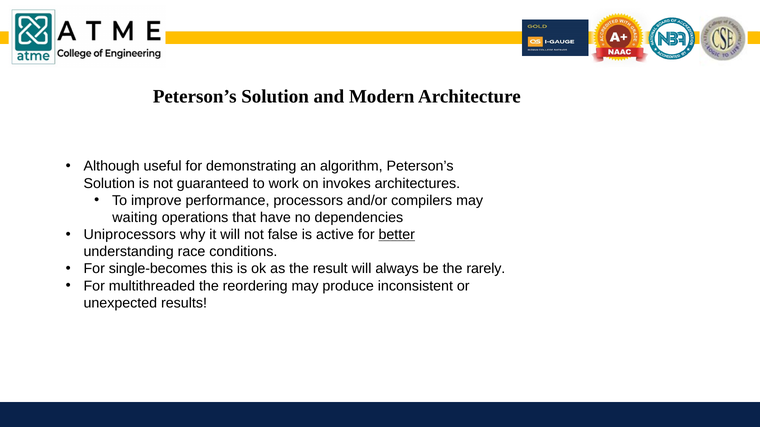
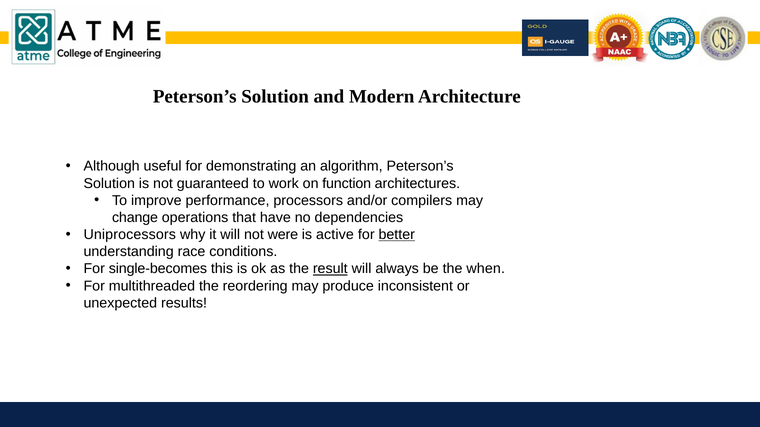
invokes: invokes -> function
waiting: waiting -> change
false: false -> were
result underline: none -> present
rarely: rarely -> when
